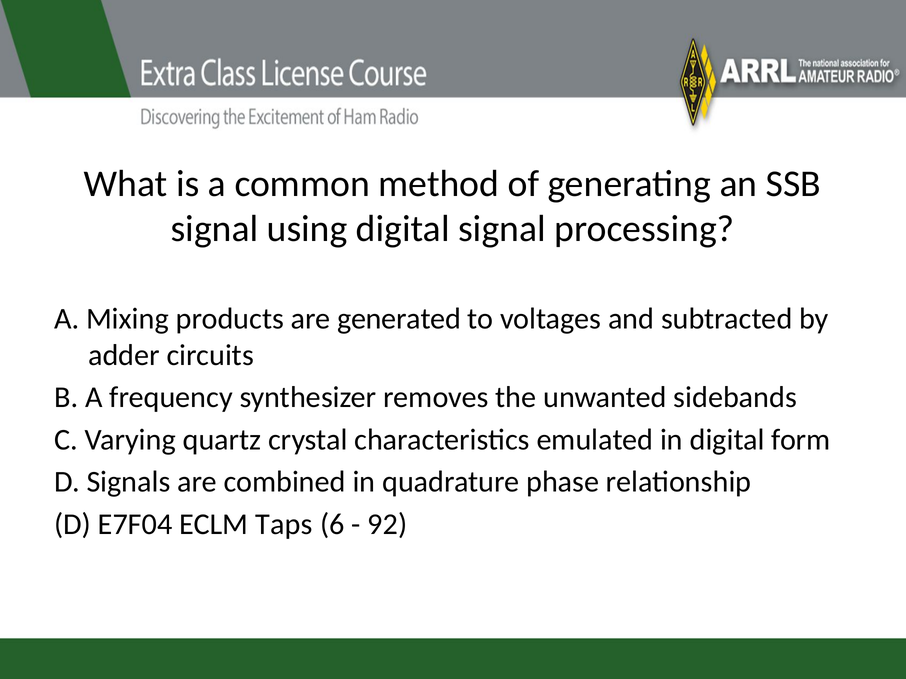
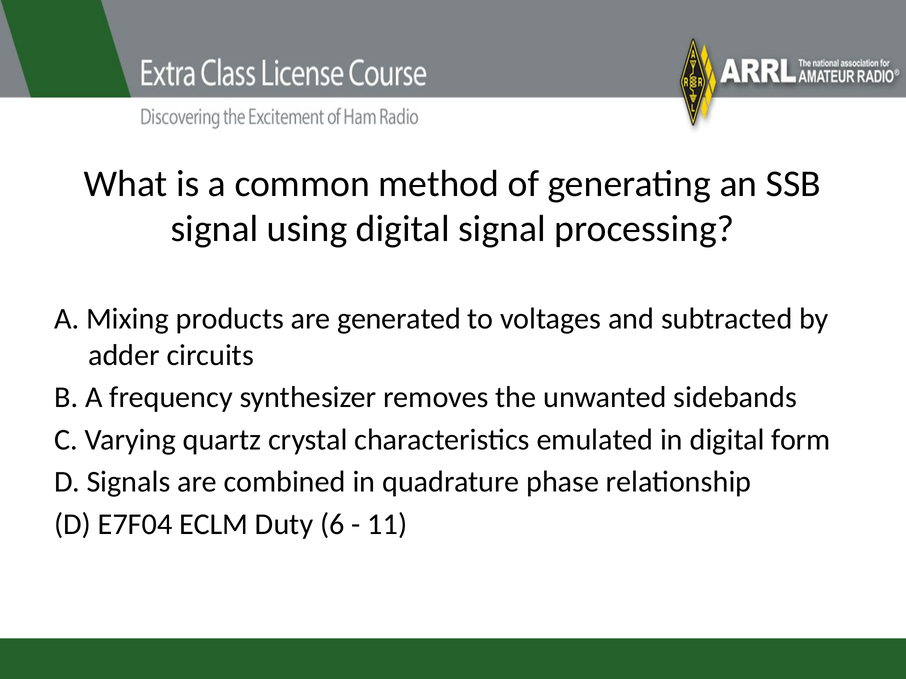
Taps: Taps -> Duty
92: 92 -> 11
